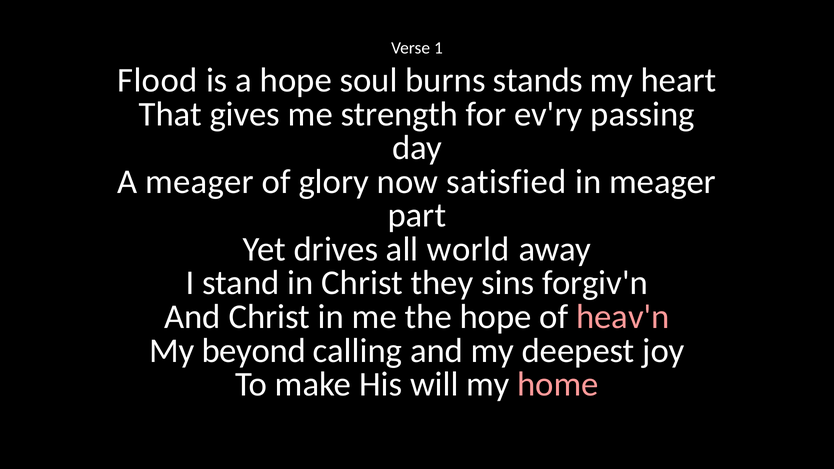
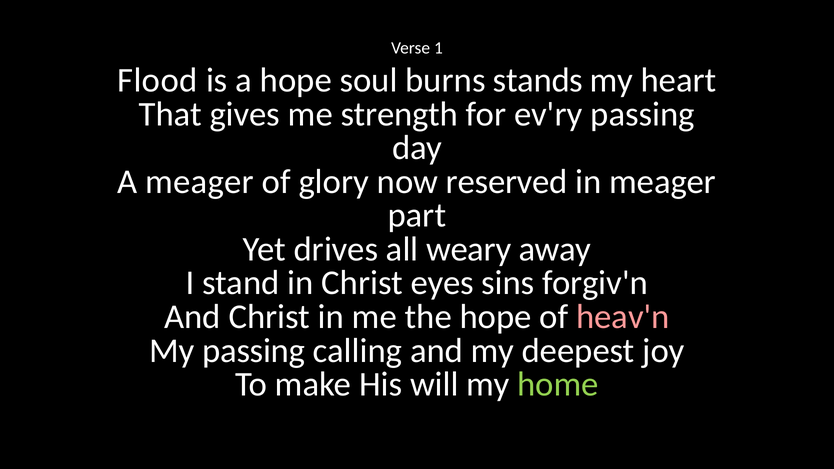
satisfied: satisfied -> reserved
world: world -> weary
they: they -> eyes
My beyond: beyond -> passing
home colour: pink -> light green
